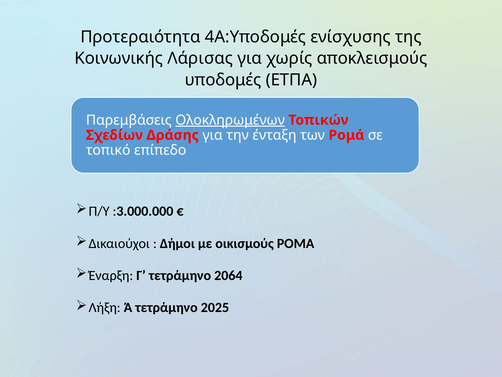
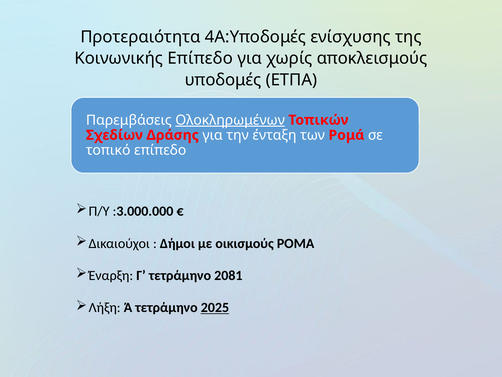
Κοινωνικής Λάρισας: Λάρισας -> Επίπεδο
2064: 2064 -> 2081
2025 underline: none -> present
